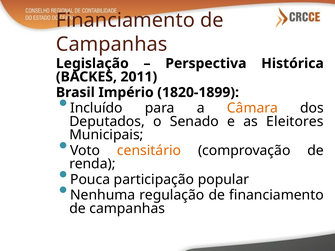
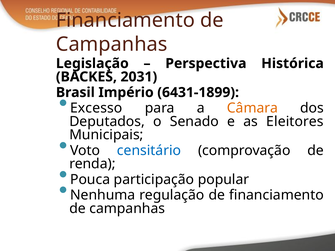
2011: 2011 -> 2031
1820-1899: 1820-1899 -> 6431-1899
Incluído: Incluído -> Excesso
censitário colour: orange -> blue
